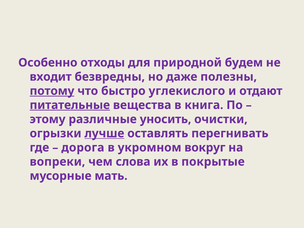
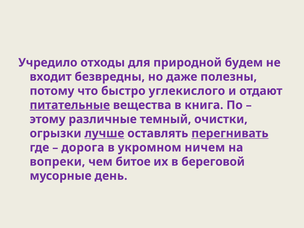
Особенно: Особенно -> Учредило
потому underline: present -> none
уносить: уносить -> темный
перегнивать underline: none -> present
вокруг: вокруг -> ничем
слова: слова -> битое
покрытые: покрытые -> береговой
мать: мать -> день
